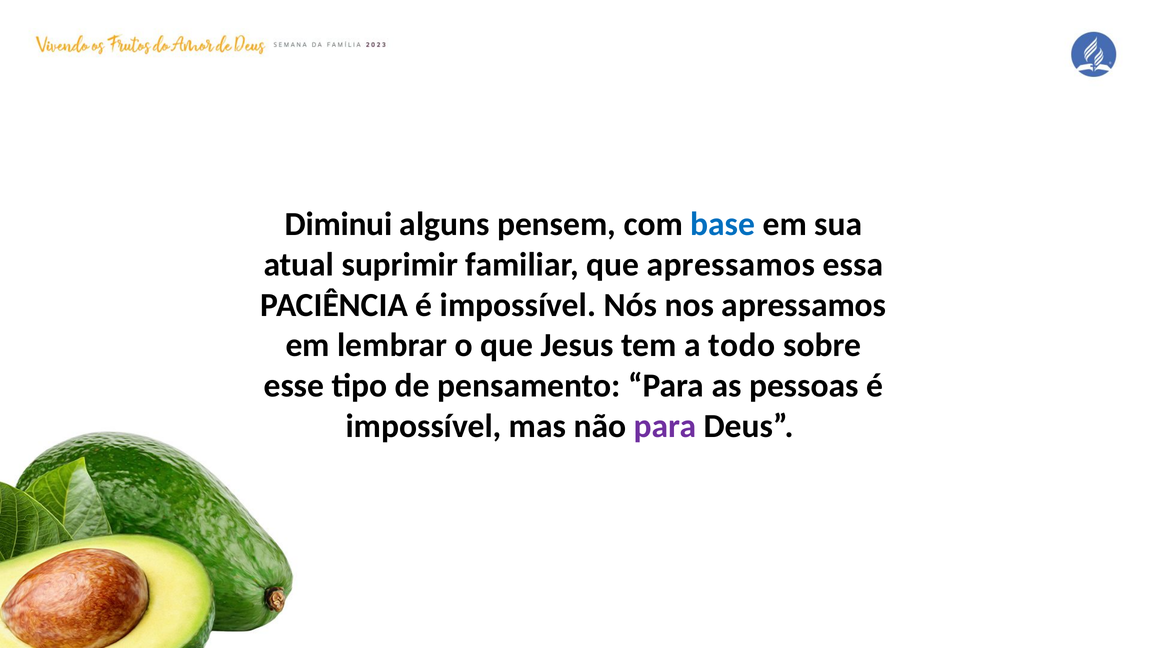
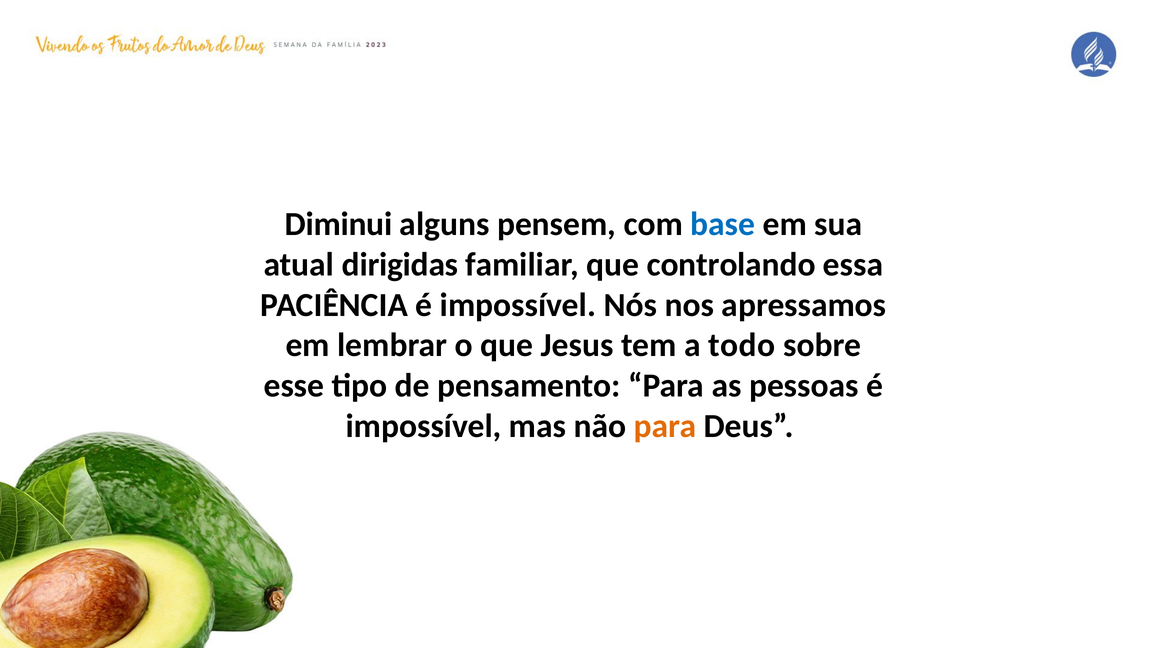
suprimir: suprimir -> dirigidas
que apressamos: apressamos -> controlando
para at (665, 426) colour: purple -> orange
